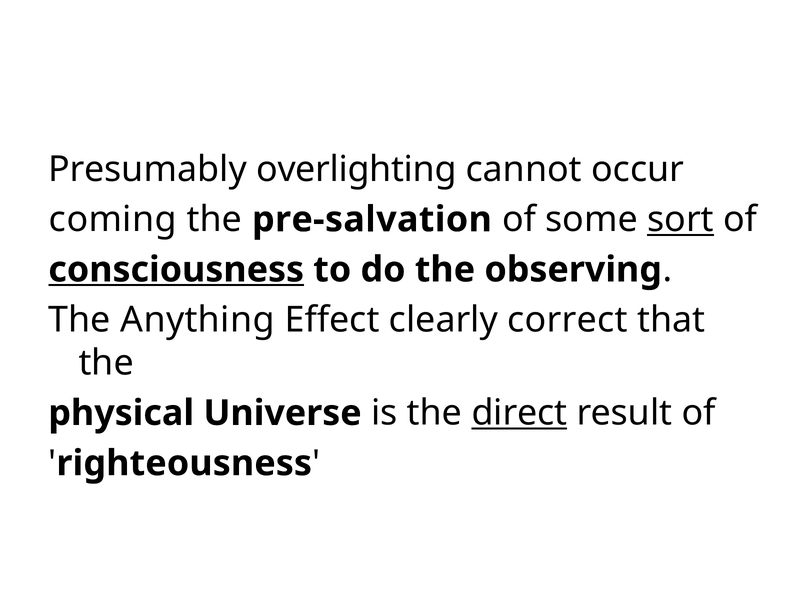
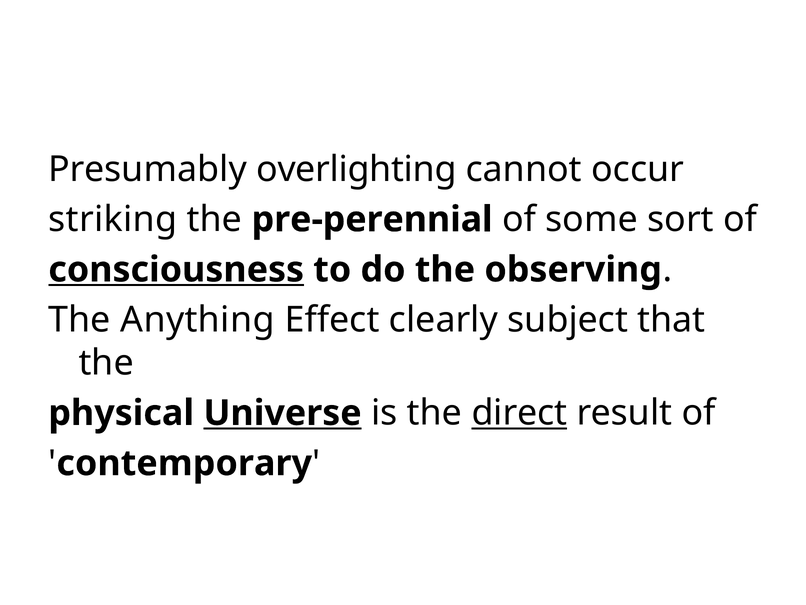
coming: coming -> striking
pre-salvation: pre-salvation -> pre-perennial
sort underline: present -> none
correct: correct -> subject
Universe underline: none -> present
righteousness: righteousness -> contemporary
